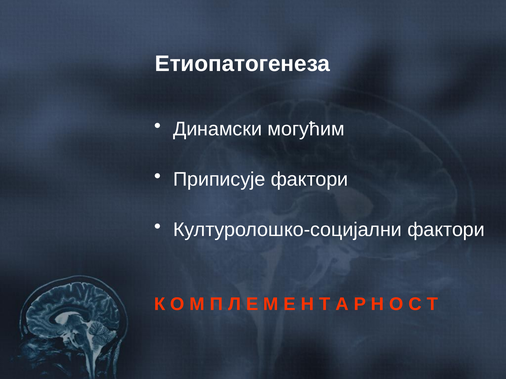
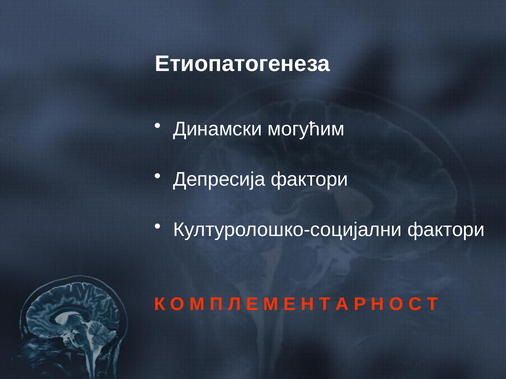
Приписује: Приписује -> Депресија
